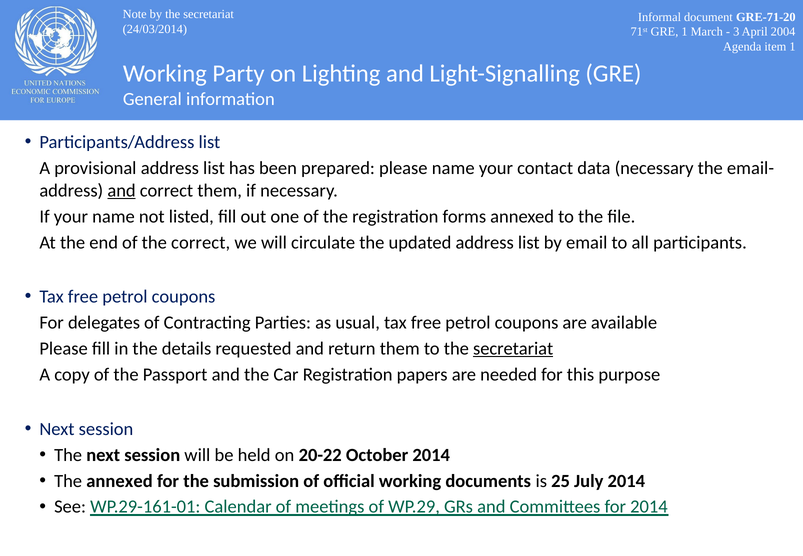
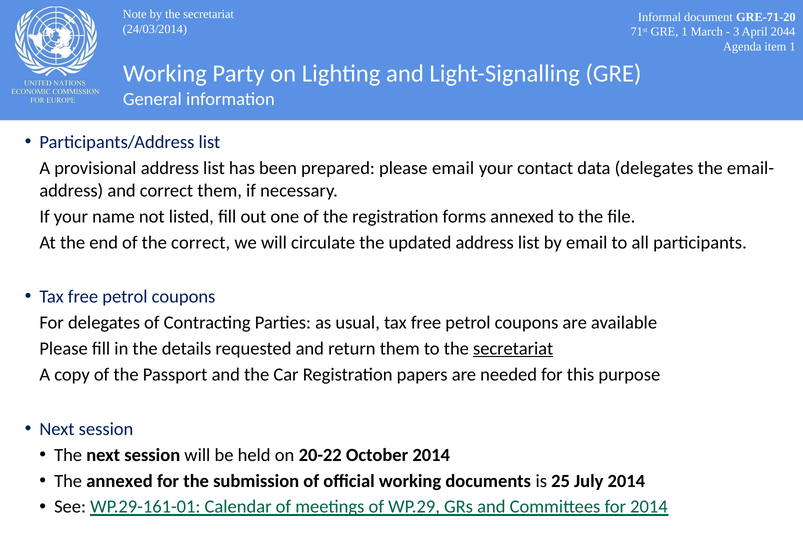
2004: 2004 -> 2044
please name: name -> email
data necessary: necessary -> delegates
and at (122, 190) underline: present -> none
